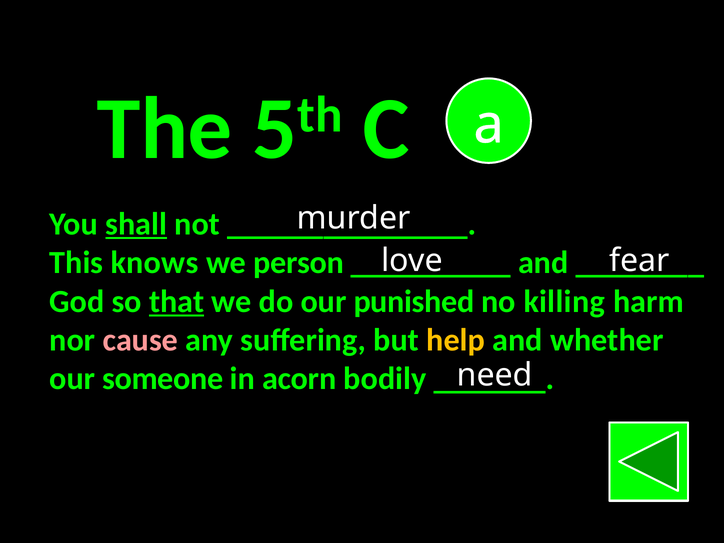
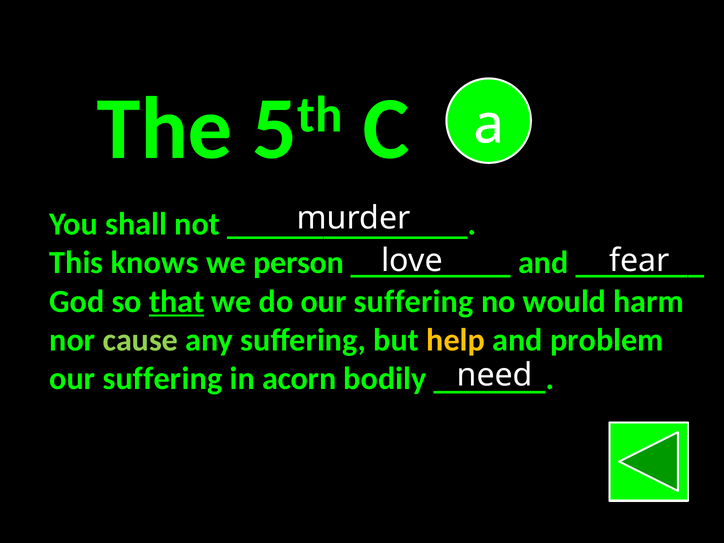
shall underline: present -> none
do our punished: punished -> suffering
killing: killing -> would
cause colour: pink -> light green
whether: whether -> problem
someone at (163, 379): someone -> suffering
